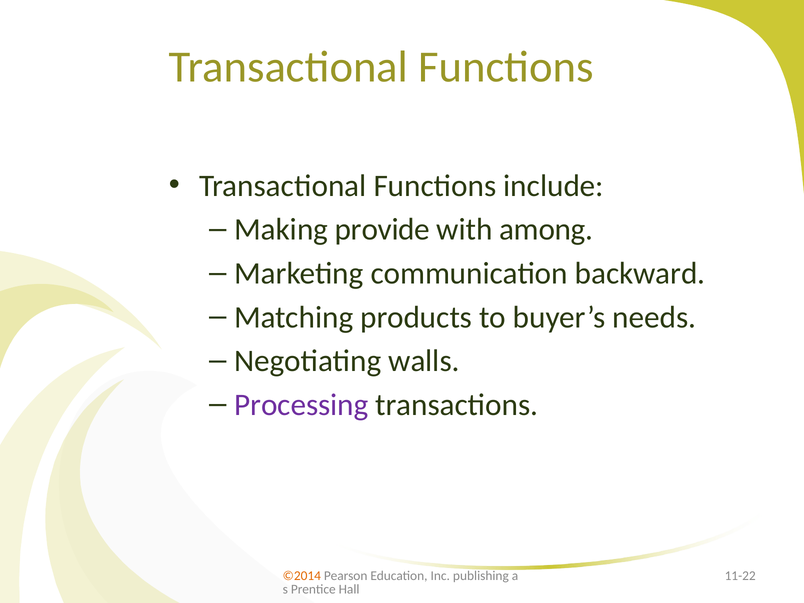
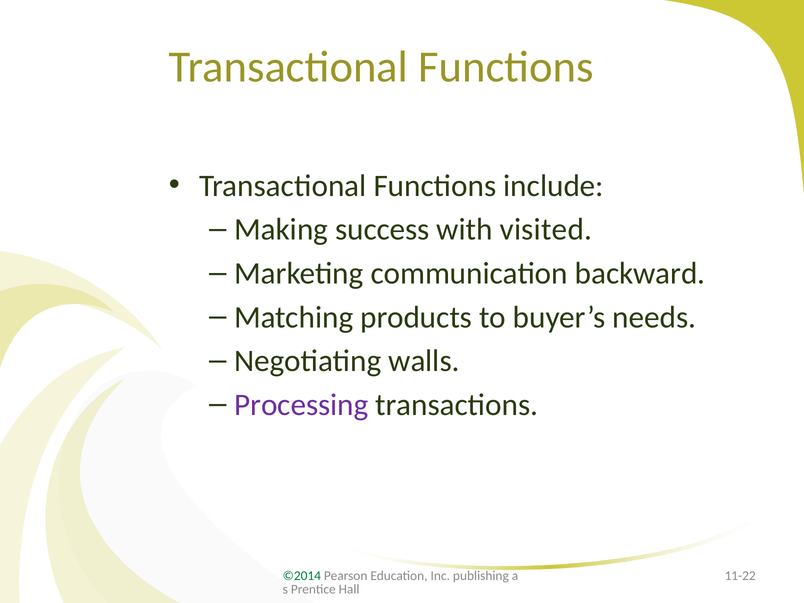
provide: provide -> success
among: among -> visited
©2014 colour: orange -> green
